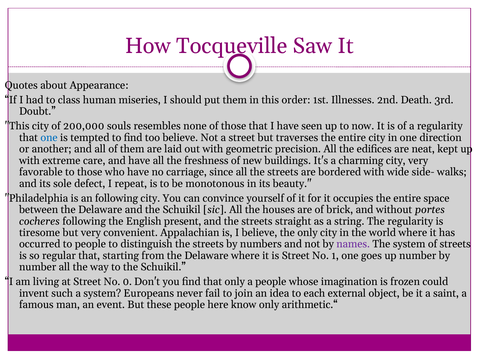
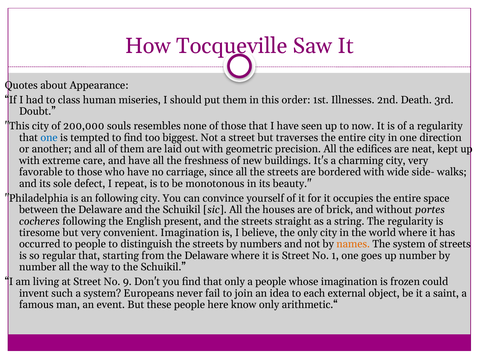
too believe: believe -> biggest
convenient Appalachian: Appalachian -> Imagination
names colour: purple -> orange
0: 0 -> 9
